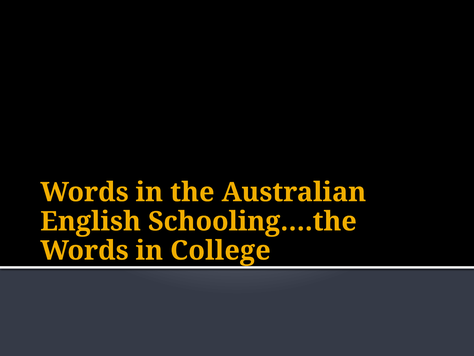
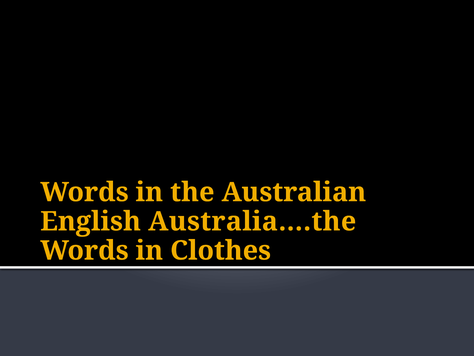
Schooling….the: Schooling….the -> Australia….the
College: College -> Clothes
